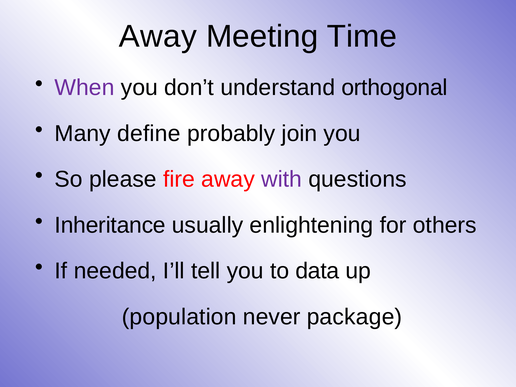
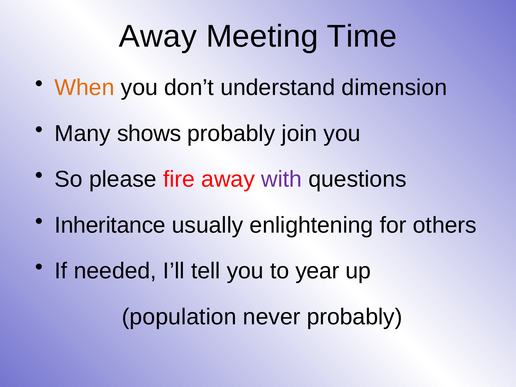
When colour: purple -> orange
orthogonal: orthogonal -> dimension
define: define -> shows
data: data -> year
never package: package -> probably
